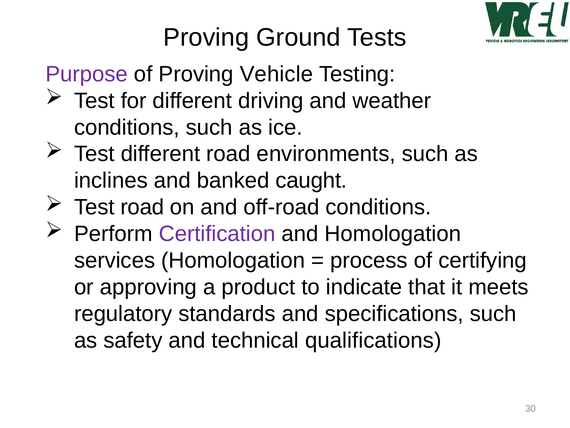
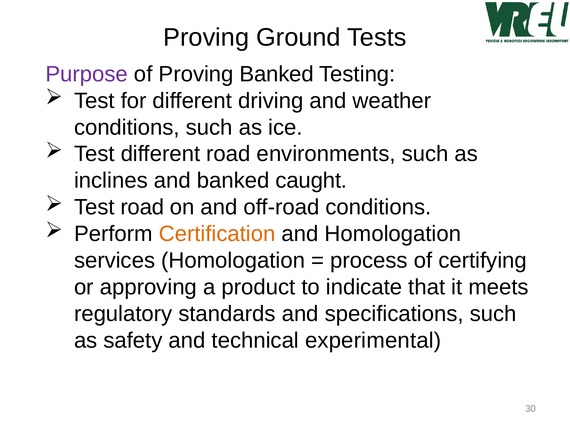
Proving Vehicle: Vehicle -> Banked
Certification colour: purple -> orange
qualifications: qualifications -> experimental
